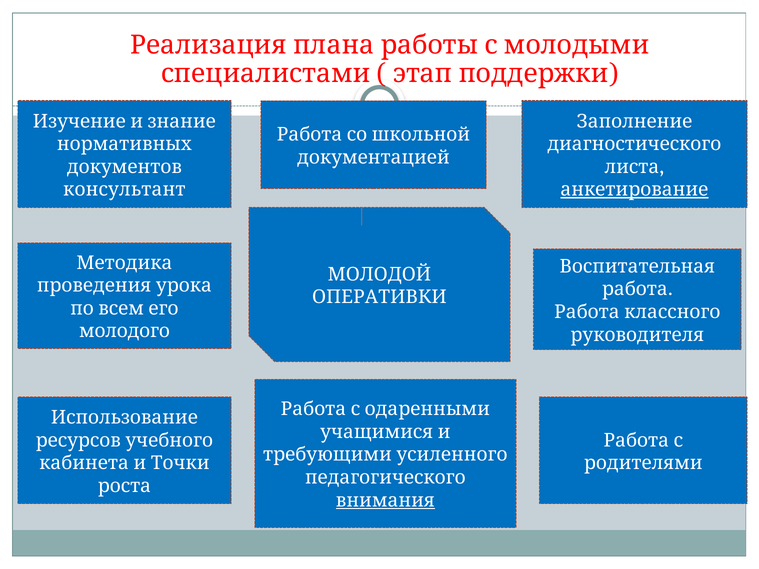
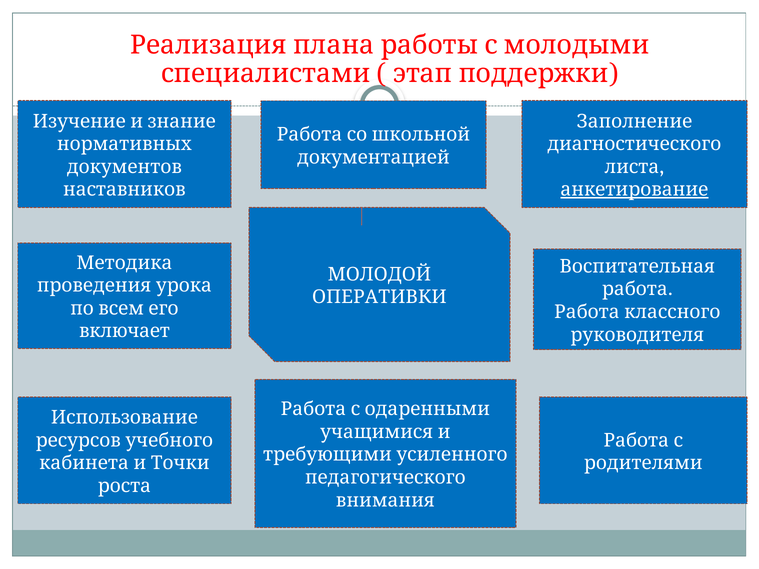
консультант: консультант -> наставников
молодого: молодого -> включает
внимания underline: present -> none
